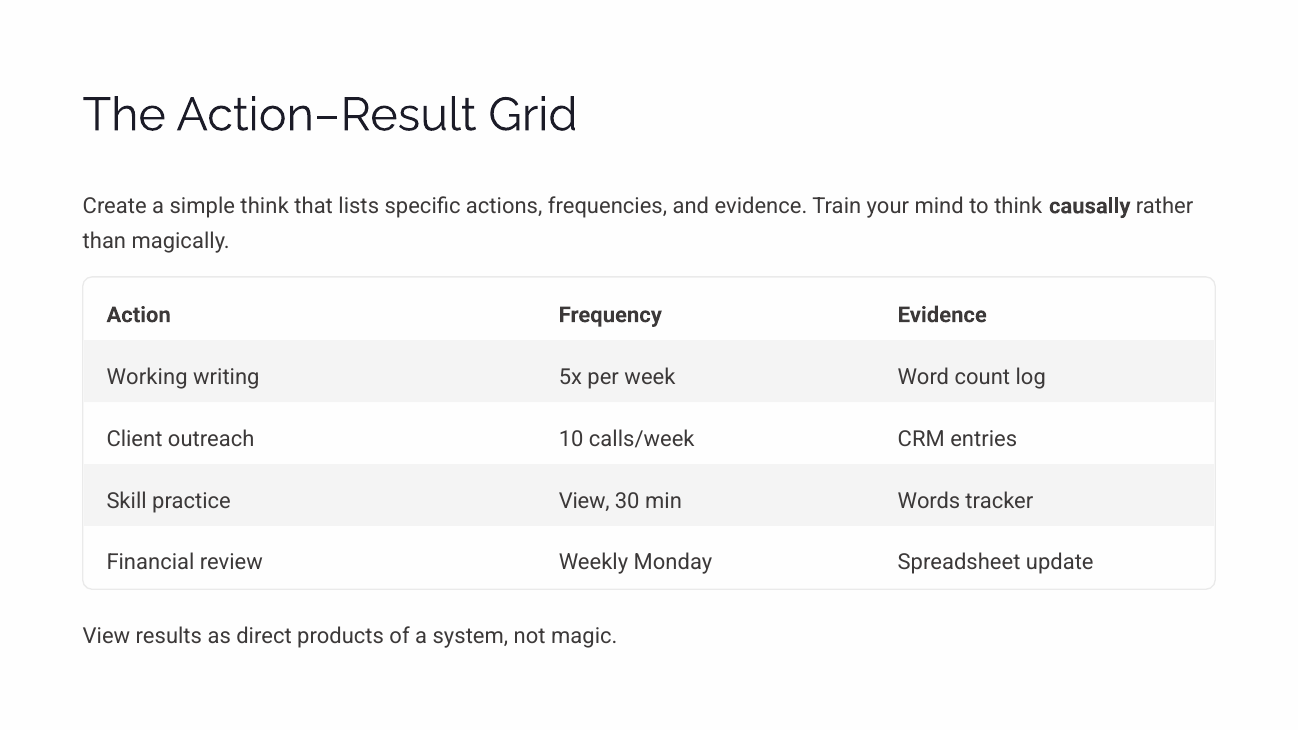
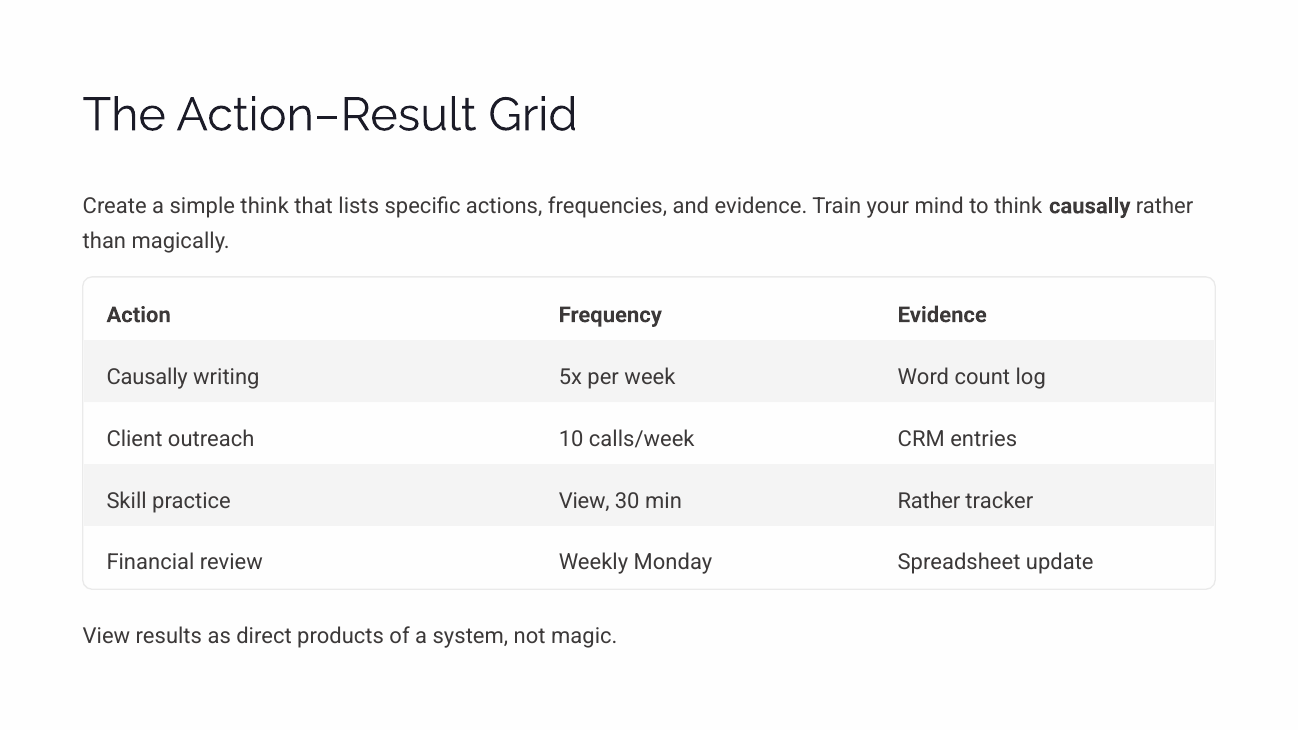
Working at (147, 377): Working -> Causally
min Words: Words -> Rather
